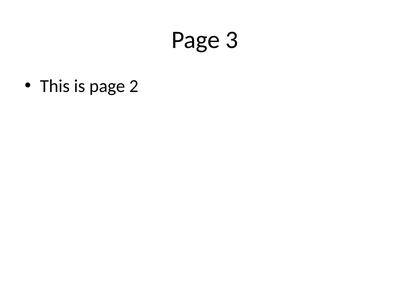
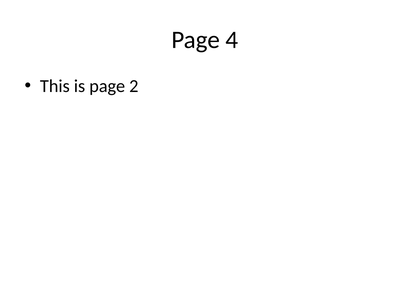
3: 3 -> 4
